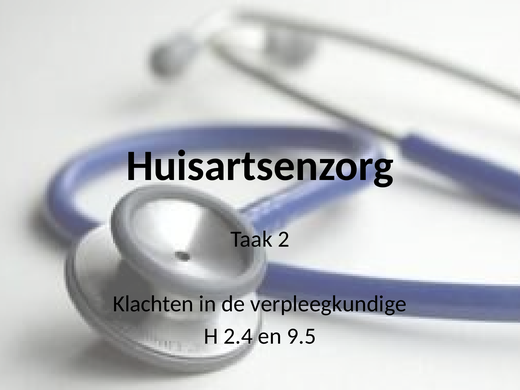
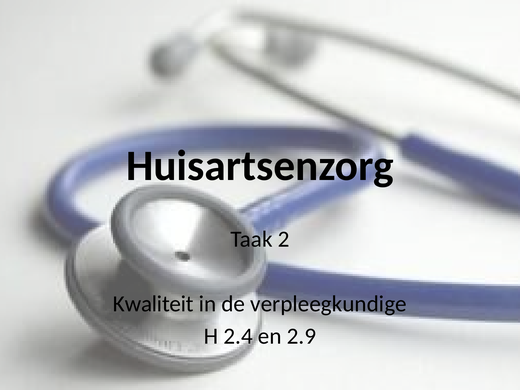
Klachten: Klachten -> Kwaliteit
9.5: 9.5 -> 2.9
